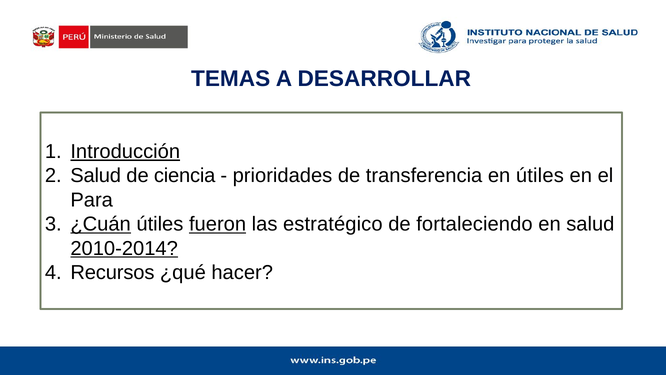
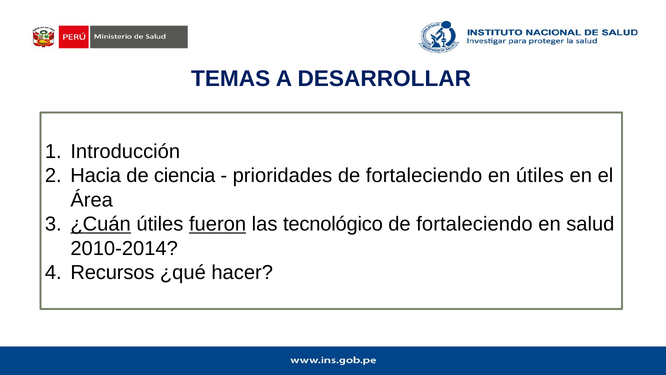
Introducción underline: present -> none
Salud at (96, 176): Salud -> Hacia
prioridades de transferencia: transferencia -> fortaleciendo
Para: Para -> Área
estratégico: estratégico -> tecnológico
2010-2014 underline: present -> none
